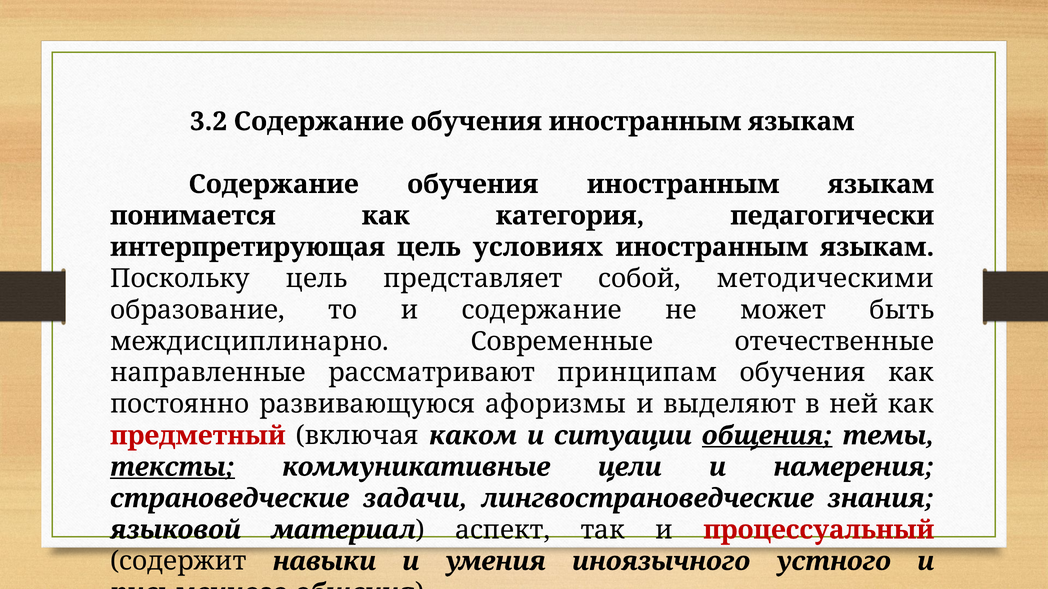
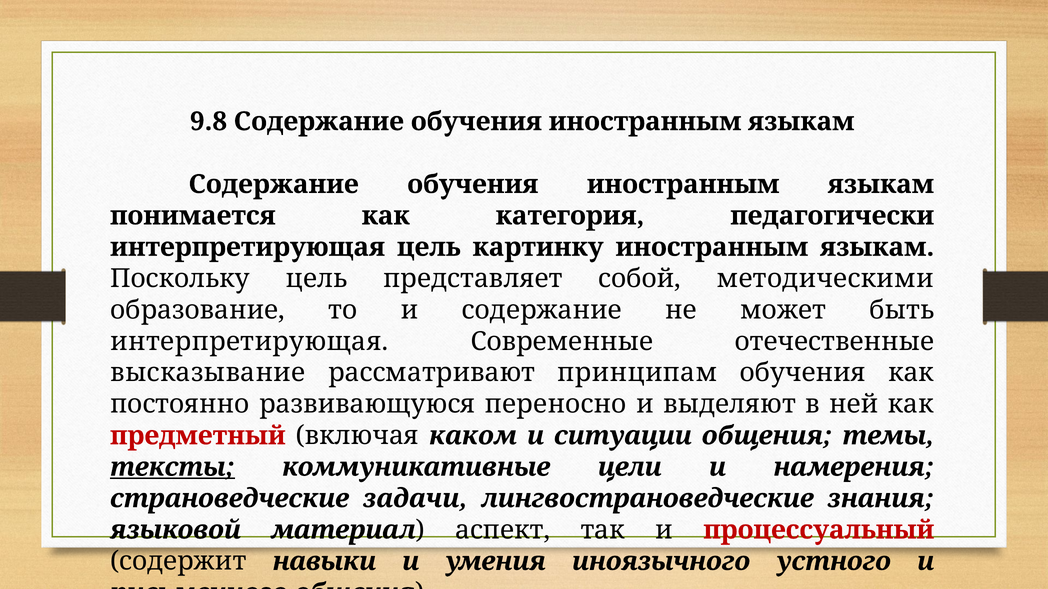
3.2: 3.2 -> 9.8
условиях: условиях -> картинку
междисциплинарно at (250, 342): междисциплинарно -> интерпретирующая
направленные: направленные -> высказывание
афоризмы: афоризмы -> переносно
общения at (767, 436) underline: present -> none
